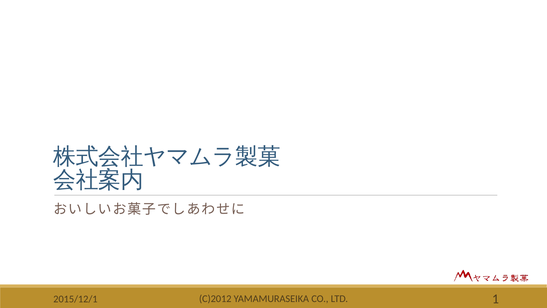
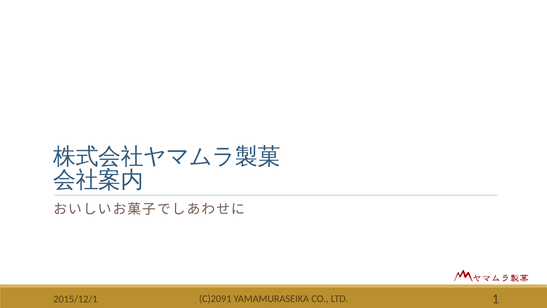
C)2012: C)2012 -> C)2091
